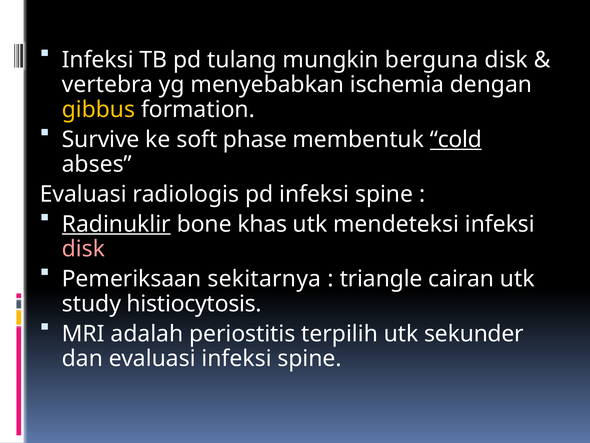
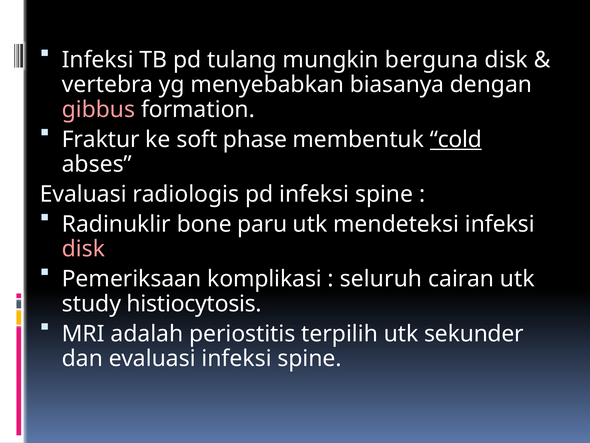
ischemia: ischemia -> biasanya
gibbus colour: yellow -> pink
Survive: Survive -> Fraktur
Radinuklir underline: present -> none
khas: khas -> paru
sekitarnya: sekitarnya -> komplikasi
triangle: triangle -> seluruh
